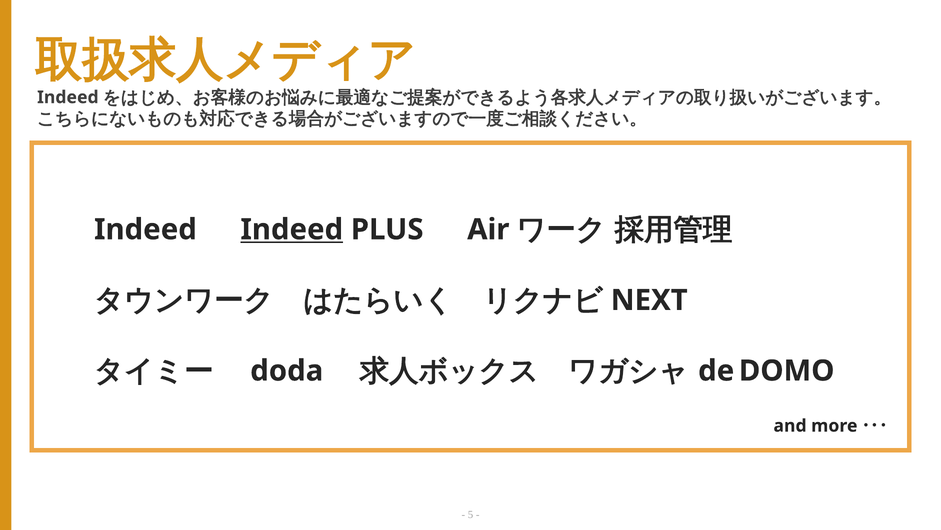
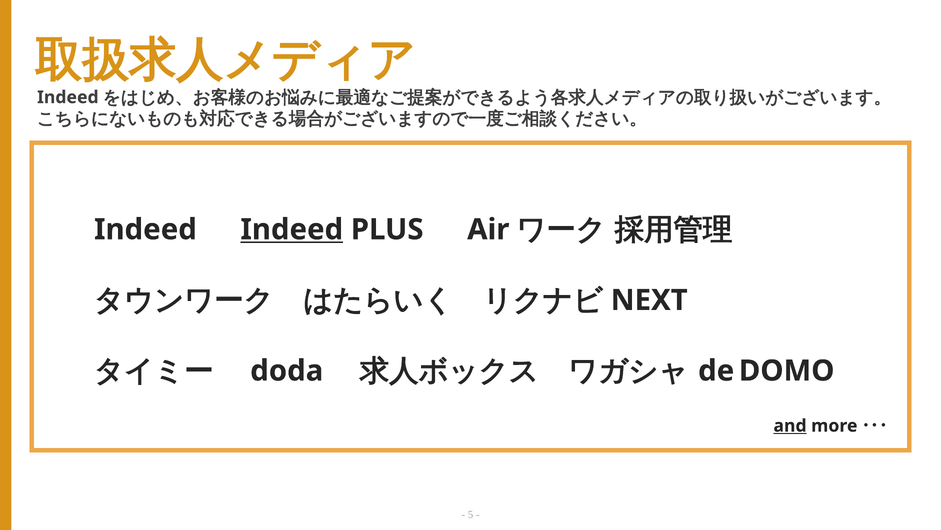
and underline: none -> present
